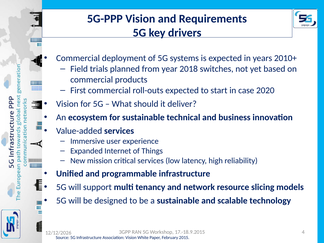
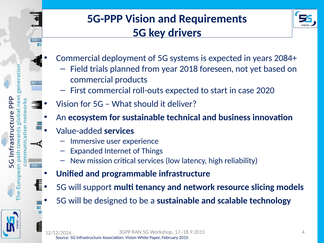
2010+: 2010+ -> 2084+
switches: switches -> foreseen
